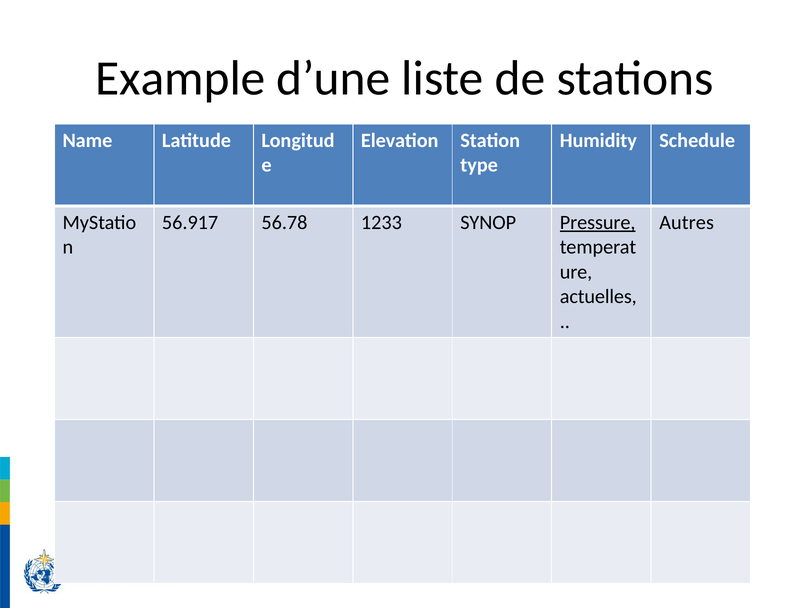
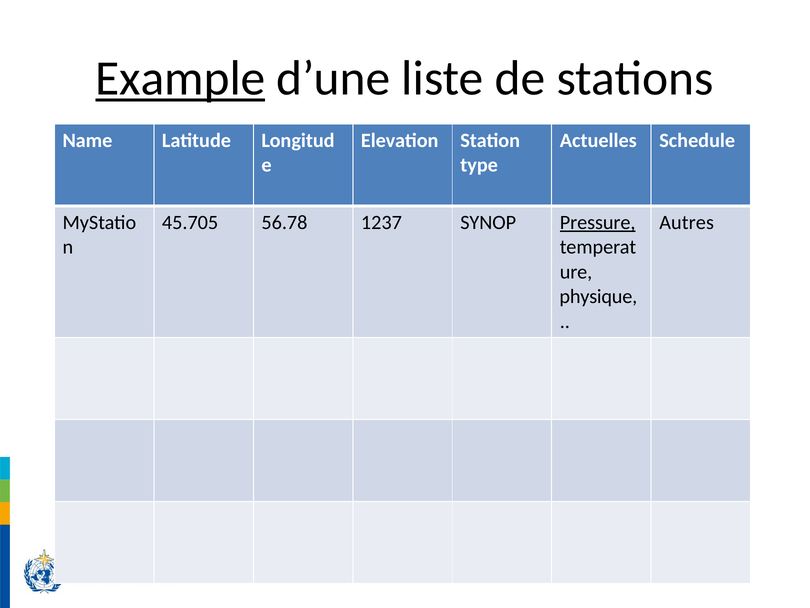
Example underline: none -> present
Humidity: Humidity -> Actuelles
56.917: 56.917 -> 45.705
1233: 1233 -> 1237
actuelles: actuelles -> physique
